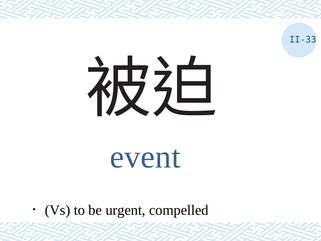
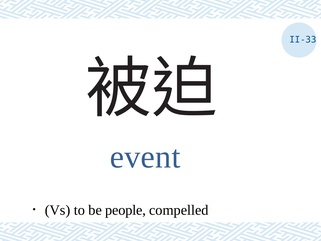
urgent: urgent -> people
